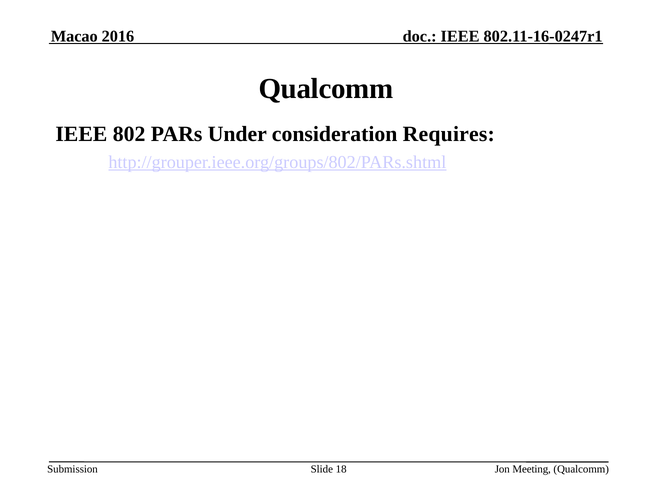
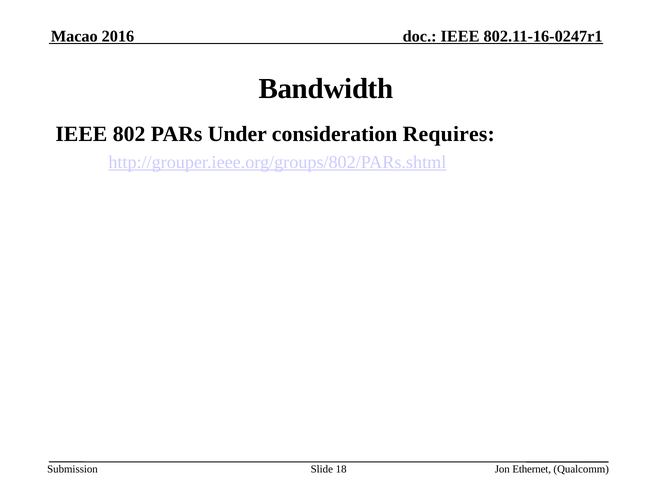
Qualcomm at (326, 89): Qualcomm -> Bandwidth
Meeting: Meeting -> Ethernet
